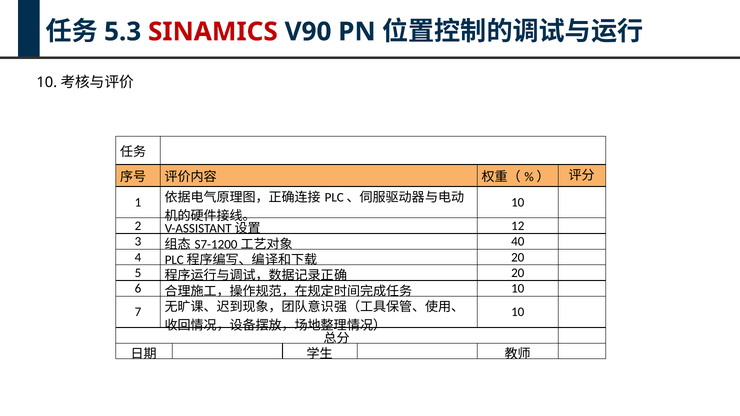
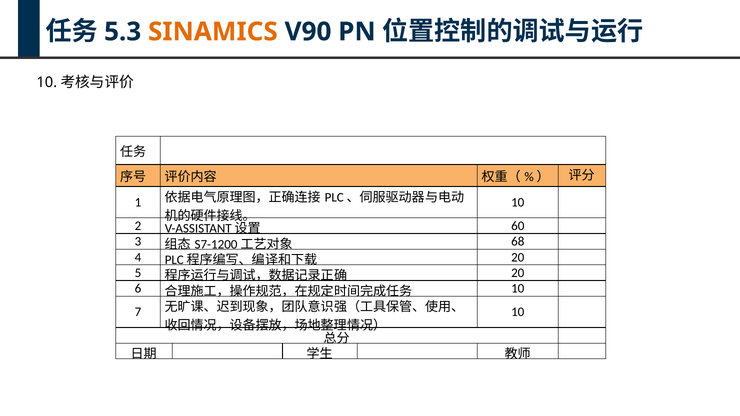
SINAMICS colour: red -> orange
12: 12 -> 60
40: 40 -> 68
